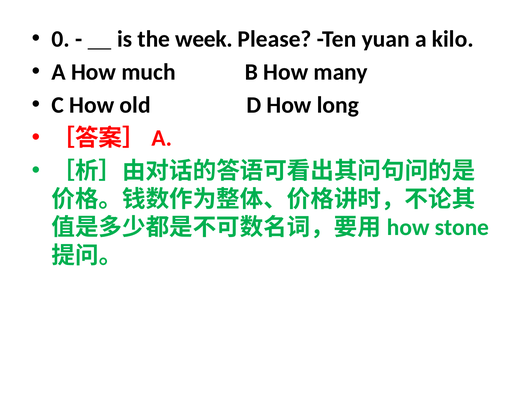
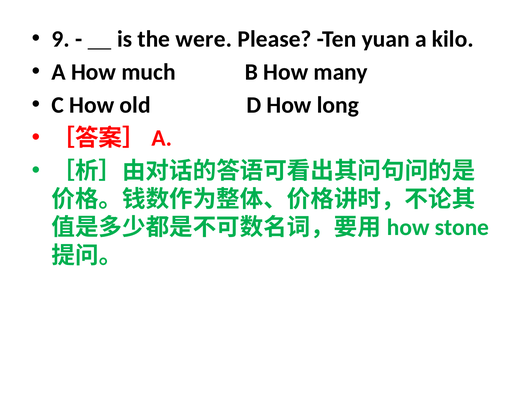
0: 0 -> 9
week: week -> were
